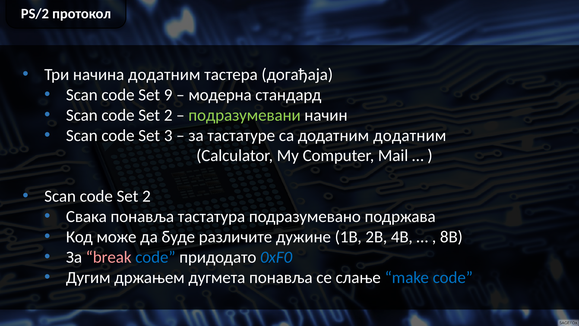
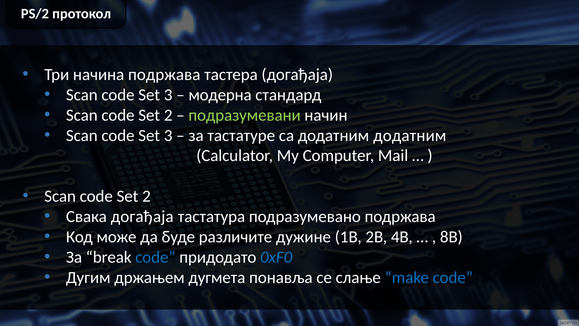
начина додатним: додатним -> подржава
9 at (168, 95): 9 -> 3
Свака понавља: понавља -> догађаја
break colour: pink -> white
